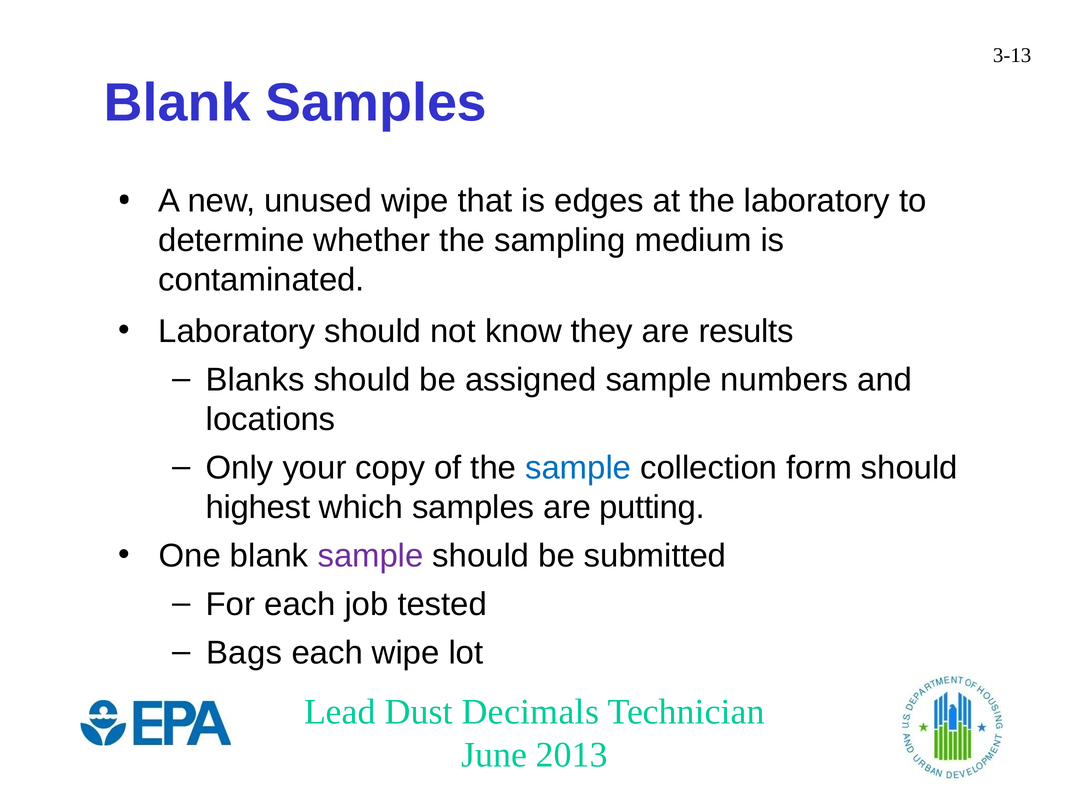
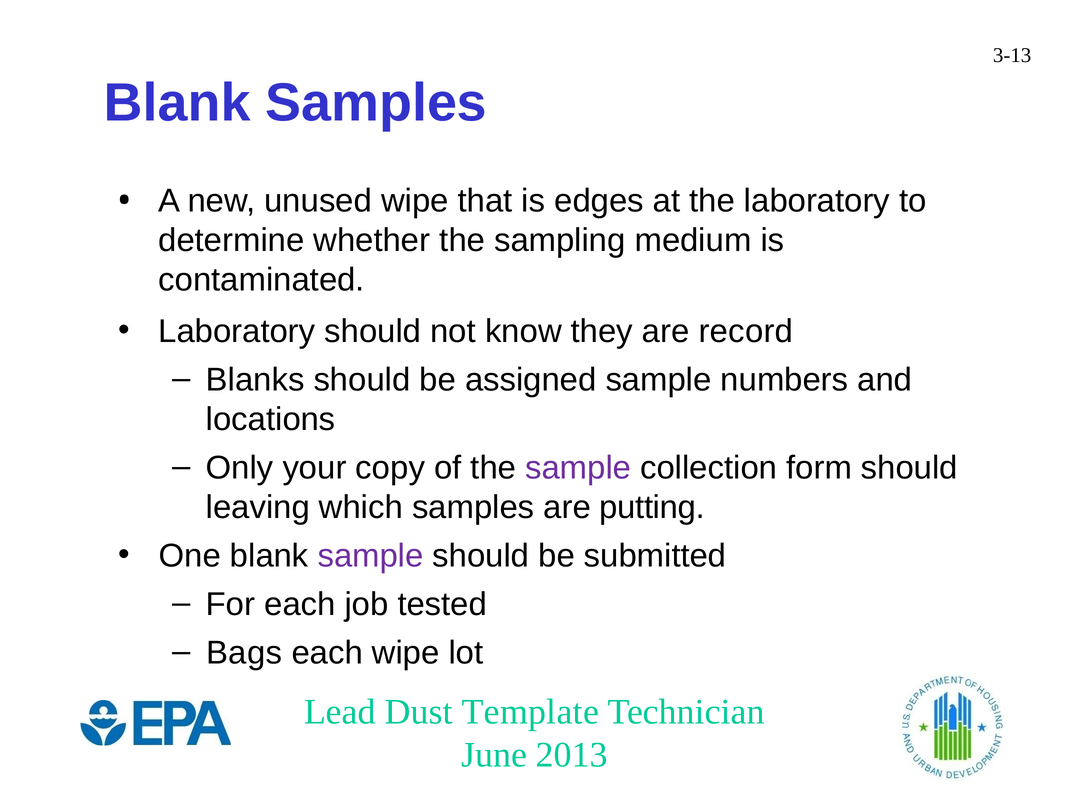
results: results -> record
sample at (578, 468) colour: blue -> purple
highest: highest -> leaving
Decimals: Decimals -> Template
